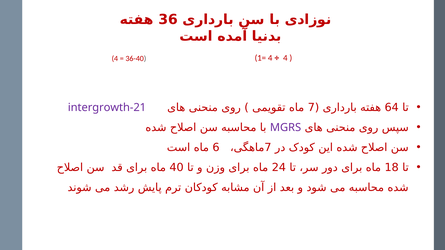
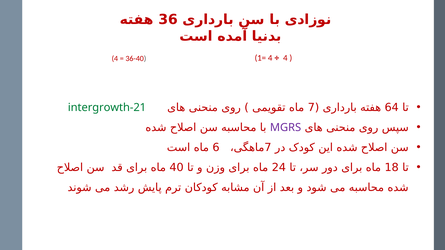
intergrowth-21 colour: purple -> green
